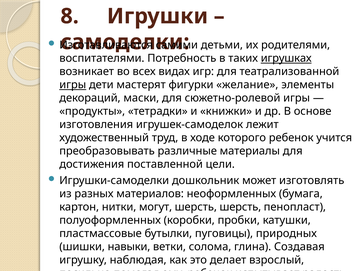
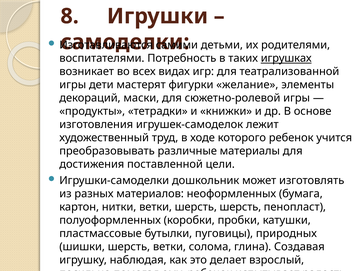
игры at (73, 85) underline: present -> none
нитки могут: могут -> ветки
шишки навыки: навыки -> шерсть
